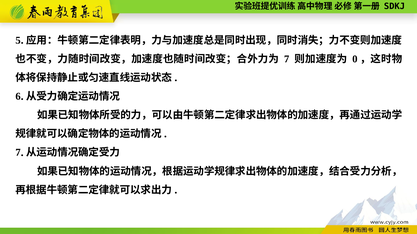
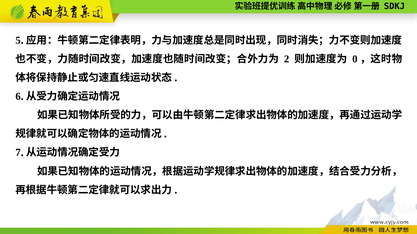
7 at (287, 59): 7 -> 2
